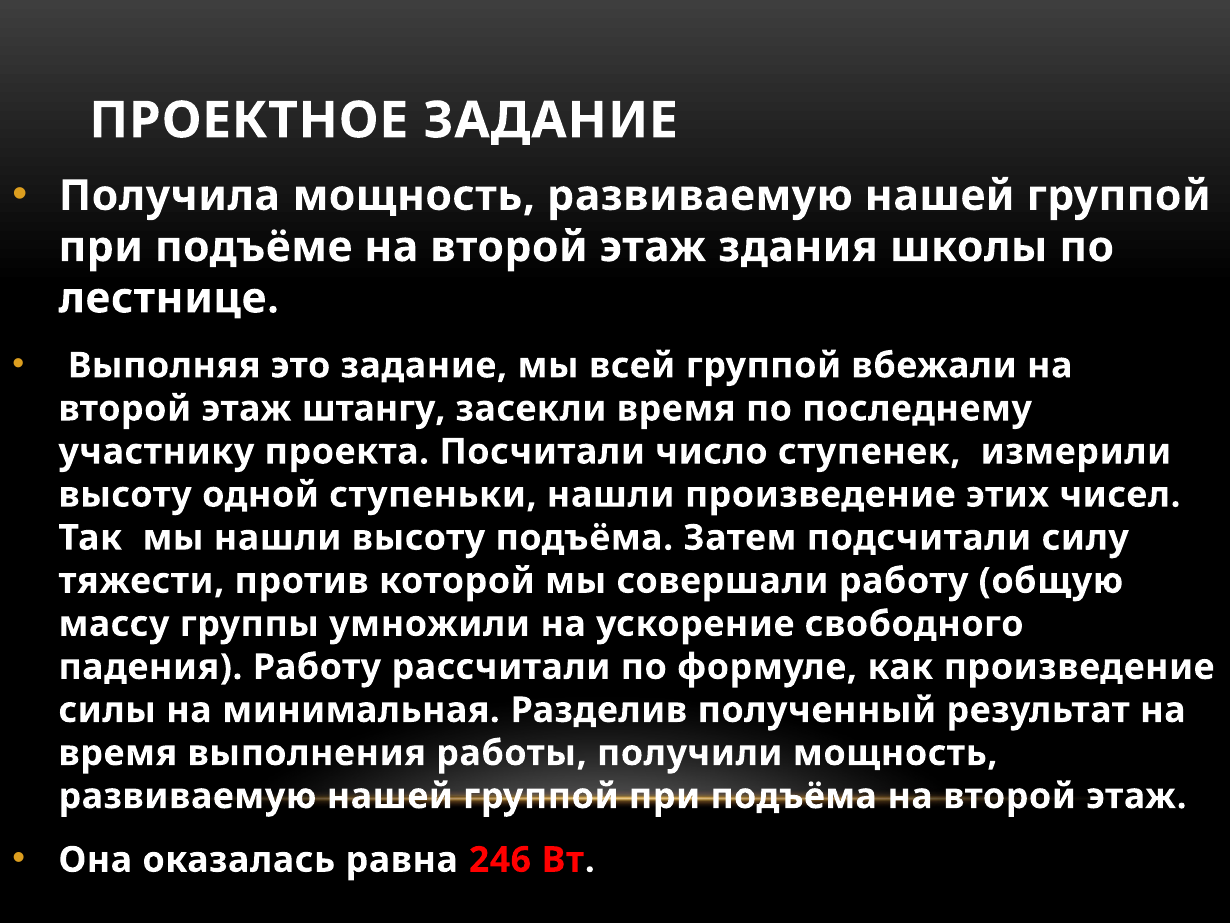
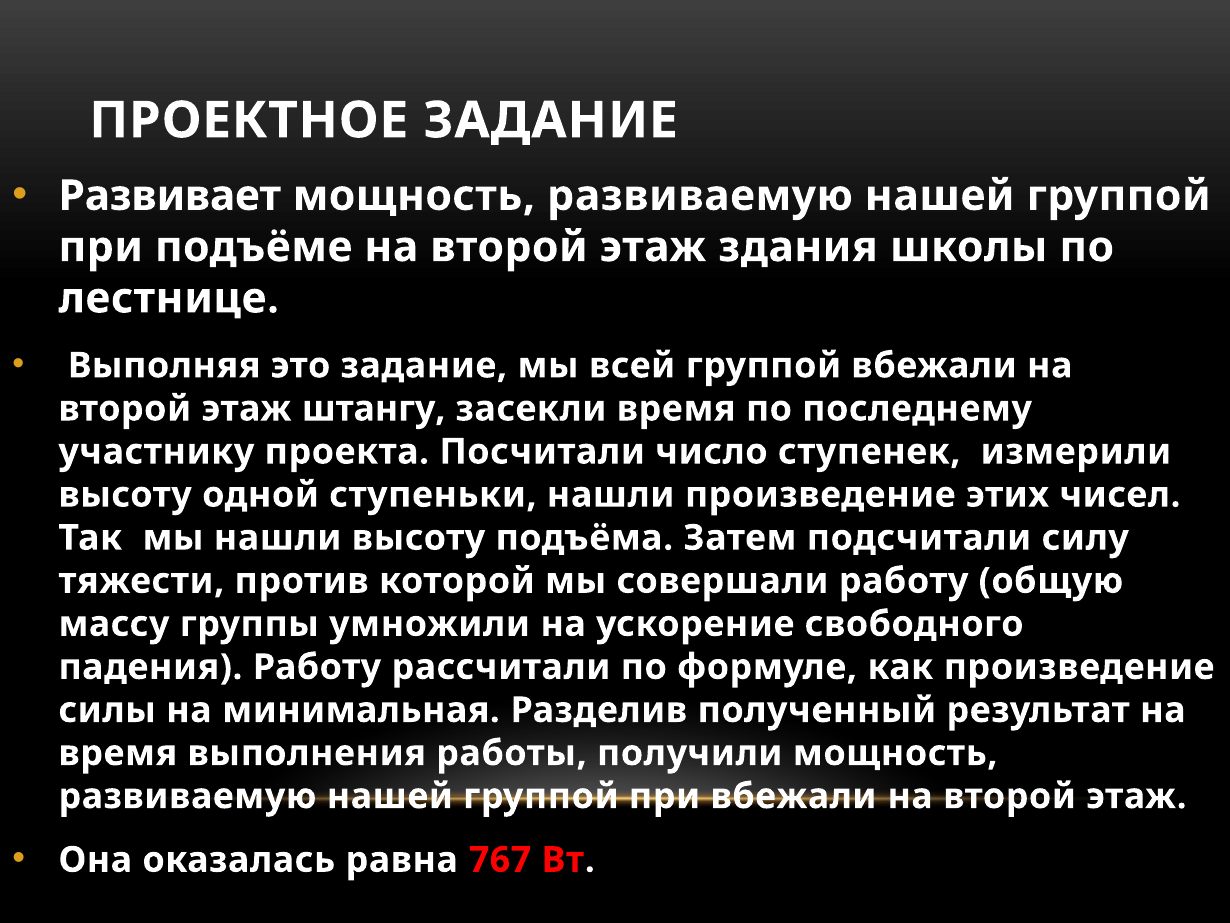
Получила: Получила -> Развивает
при подъёма: подъёма -> вбежали
246: 246 -> 767
